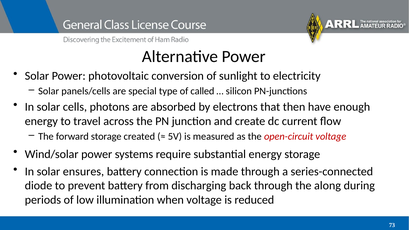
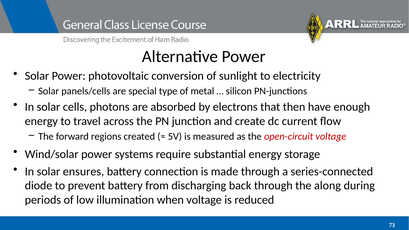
called: called -> metal
forward storage: storage -> regions
